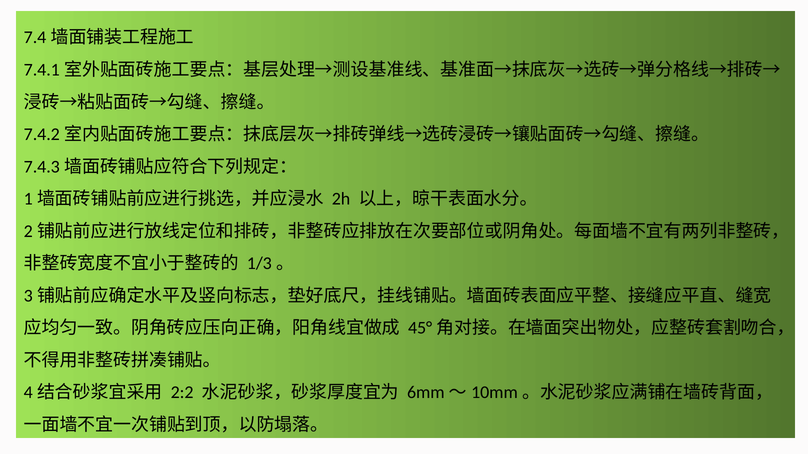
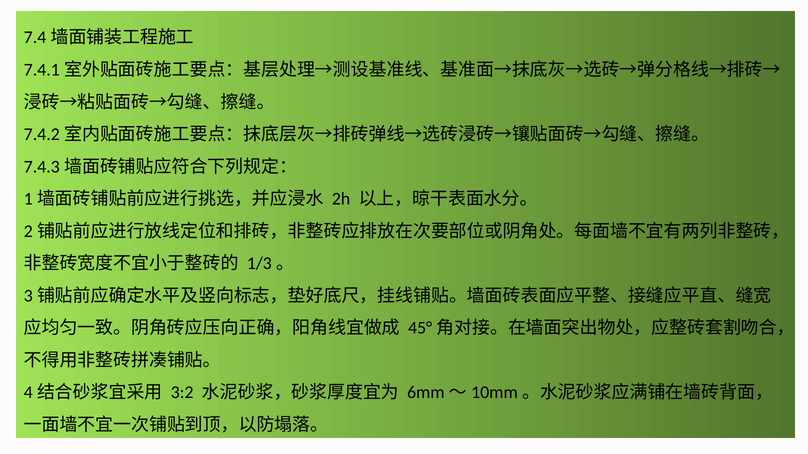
2:2: 2:2 -> 3:2
